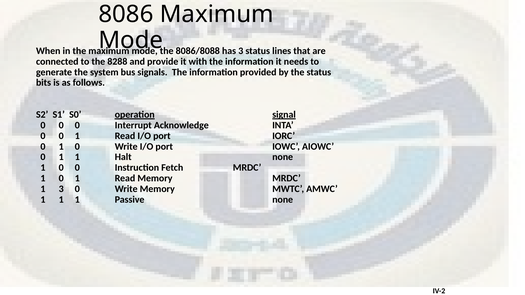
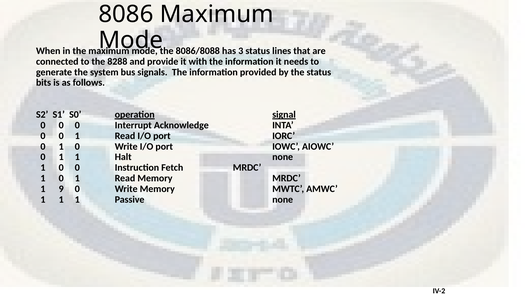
1 3: 3 -> 9
